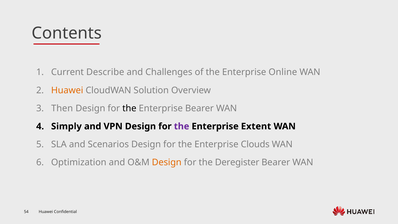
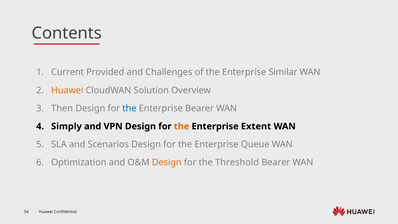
Describe: Describe -> Provided
Online: Online -> Similar
the at (129, 108) colour: black -> blue
the at (182, 126) colour: purple -> orange
Clouds: Clouds -> Queue
Deregister: Deregister -> Threshold
